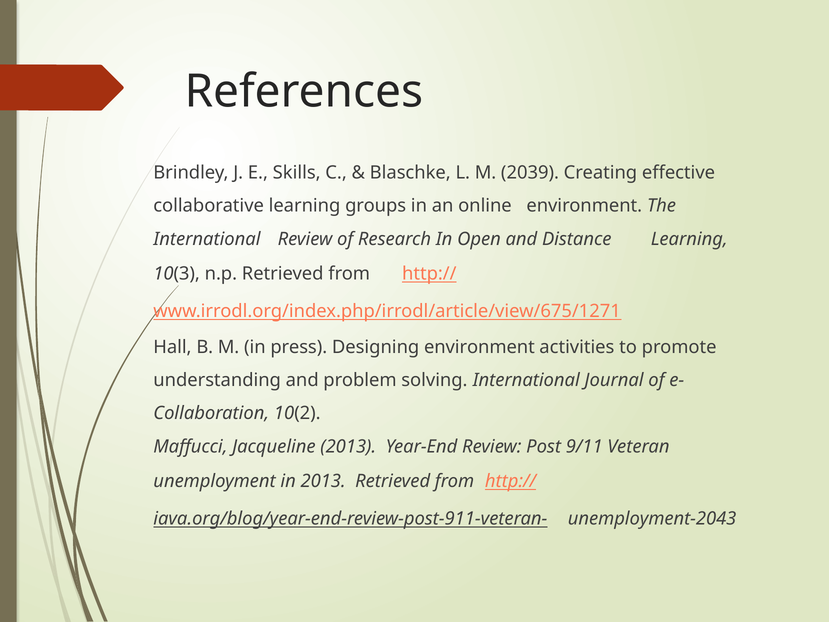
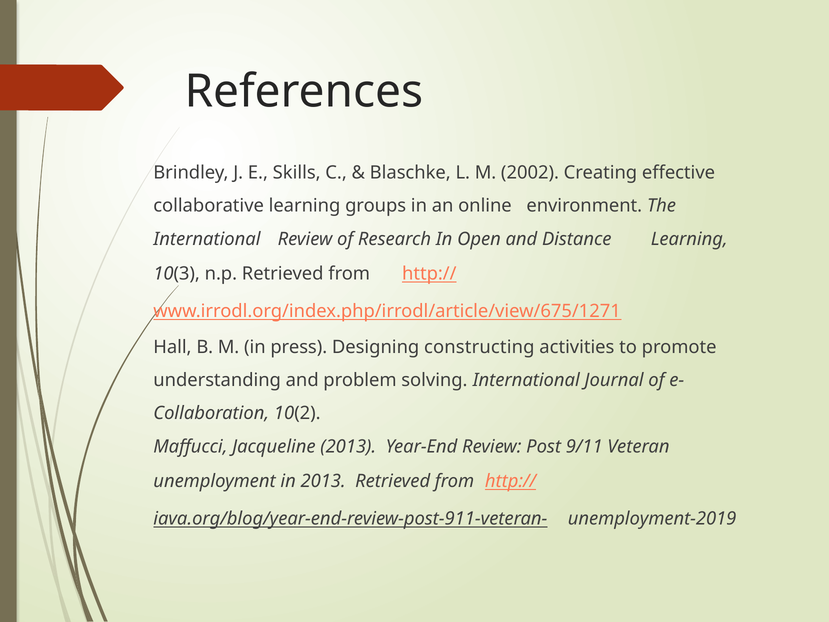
2039: 2039 -> 2002
Designing environment: environment -> constructing
unemployment-2043: unemployment-2043 -> unemployment-2019
